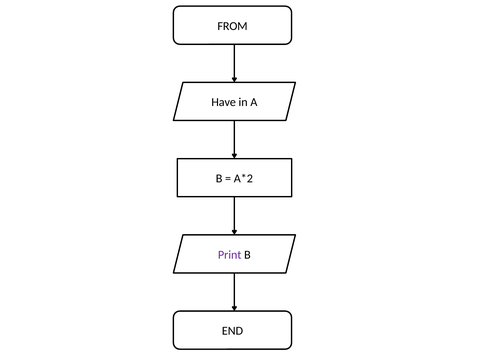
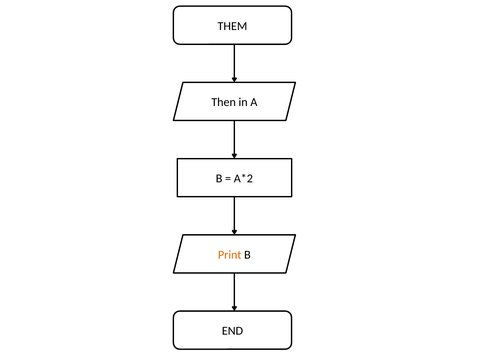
FROM: FROM -> THEM
Have: Have -> Then
Print colour: purple -> orange
